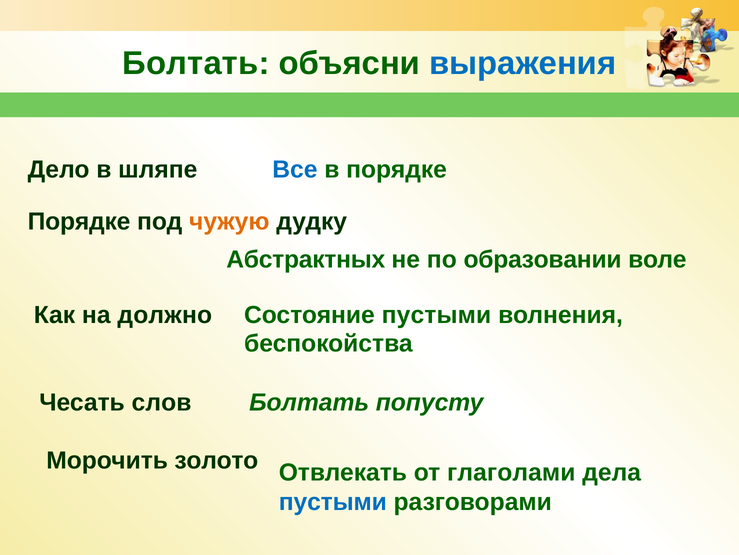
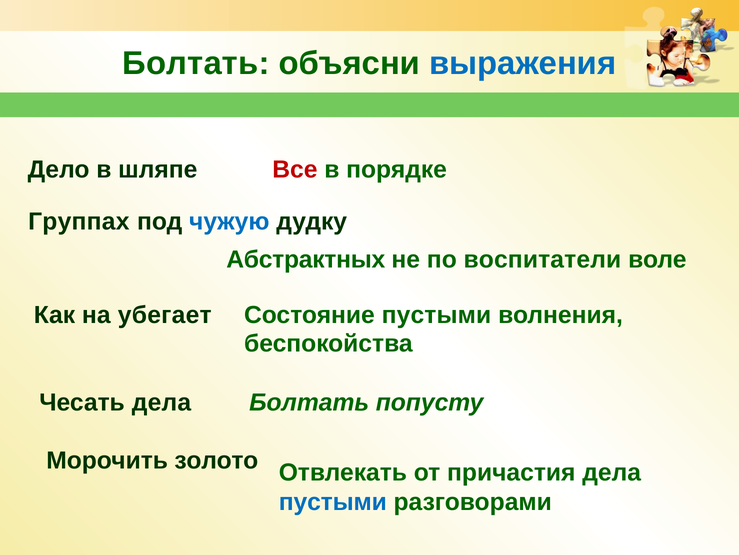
Все colour: blue -> red
Порядке at (79, 222): Порядке -> Группах
чужую colour: orange -> blue
образовании: образовании -> воспитатели
должно: должно -> убегает
Чесать слов: слов -> дела
глаголами: глаголами -> причастия
